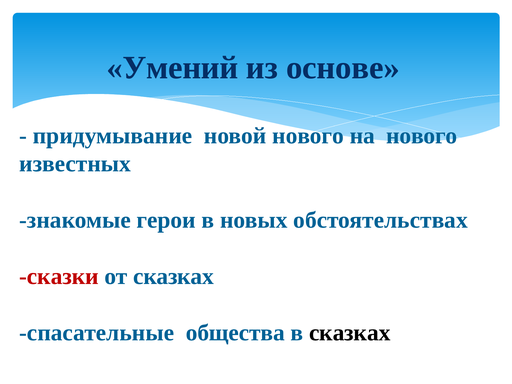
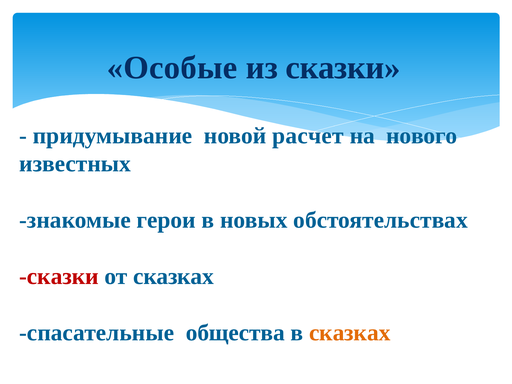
Умений: Умений -> Особые
из основе: основе -> сказки
новой нового: нового -> расчет
сказках at (350, 333) colour: black -> orange
